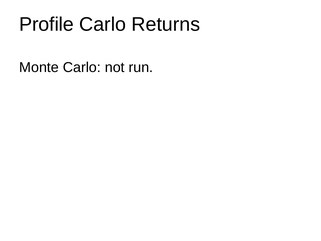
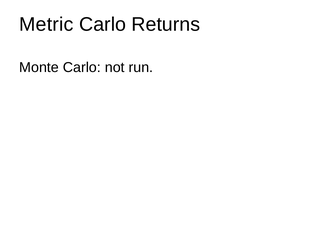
Profile: Profile -> Metric
